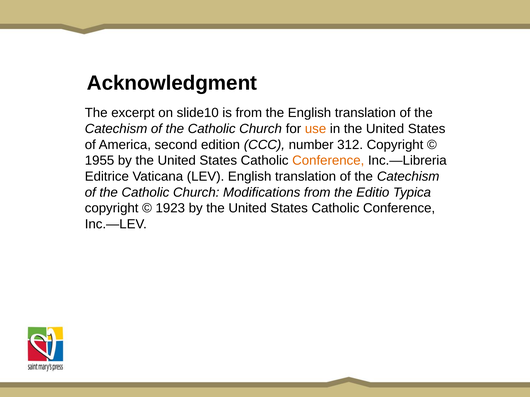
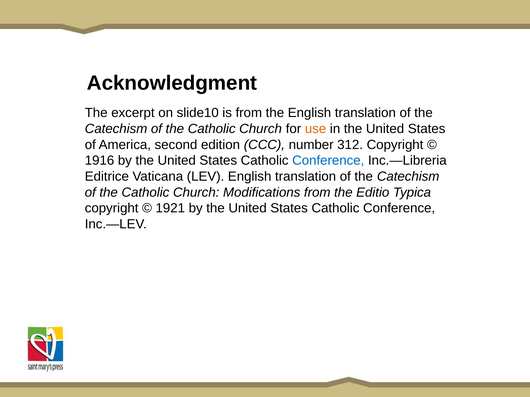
1955: 1955 -> 1916
Conference at (328, 161) colour: orange -> blue
1923: 1923 -> 1921
